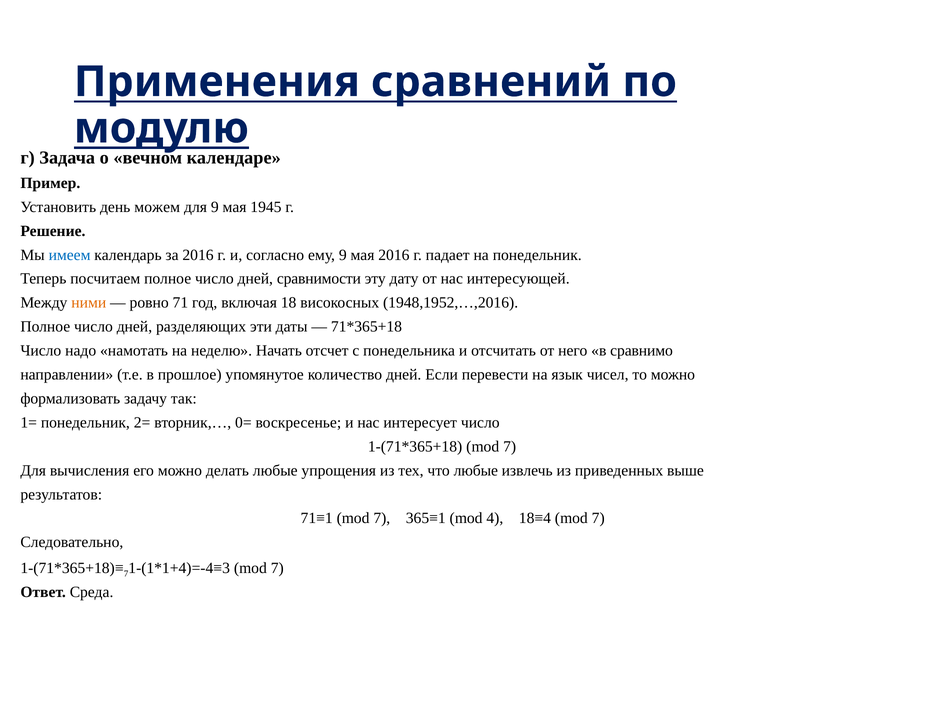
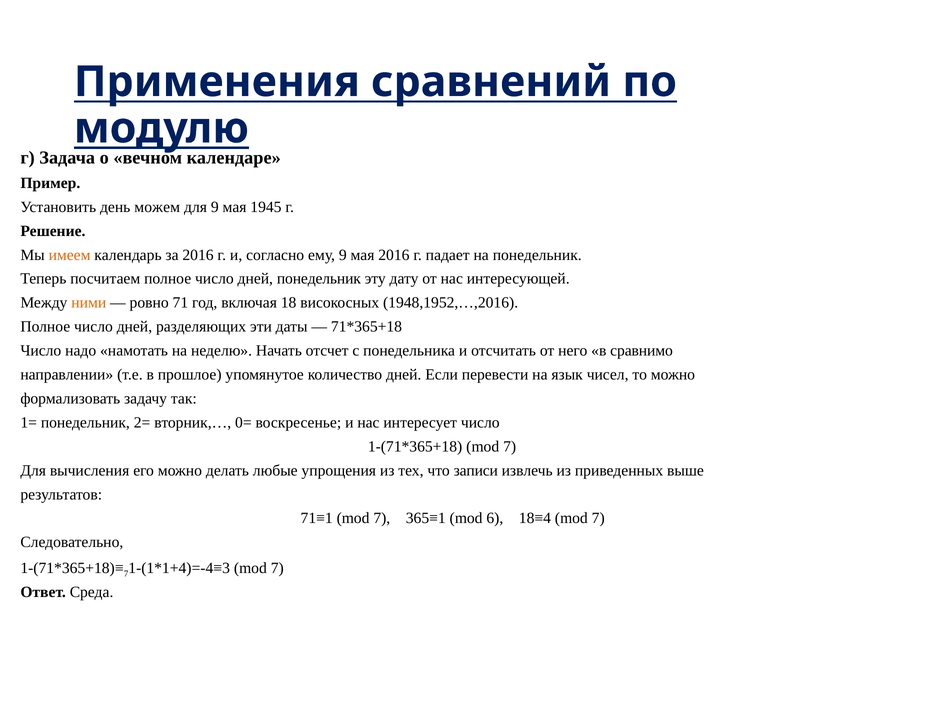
имеем colour: blue -> orange
дней сравнимости: сравнимости -> понедельник
что любые: любые -> записи
4: 4 -> 6
